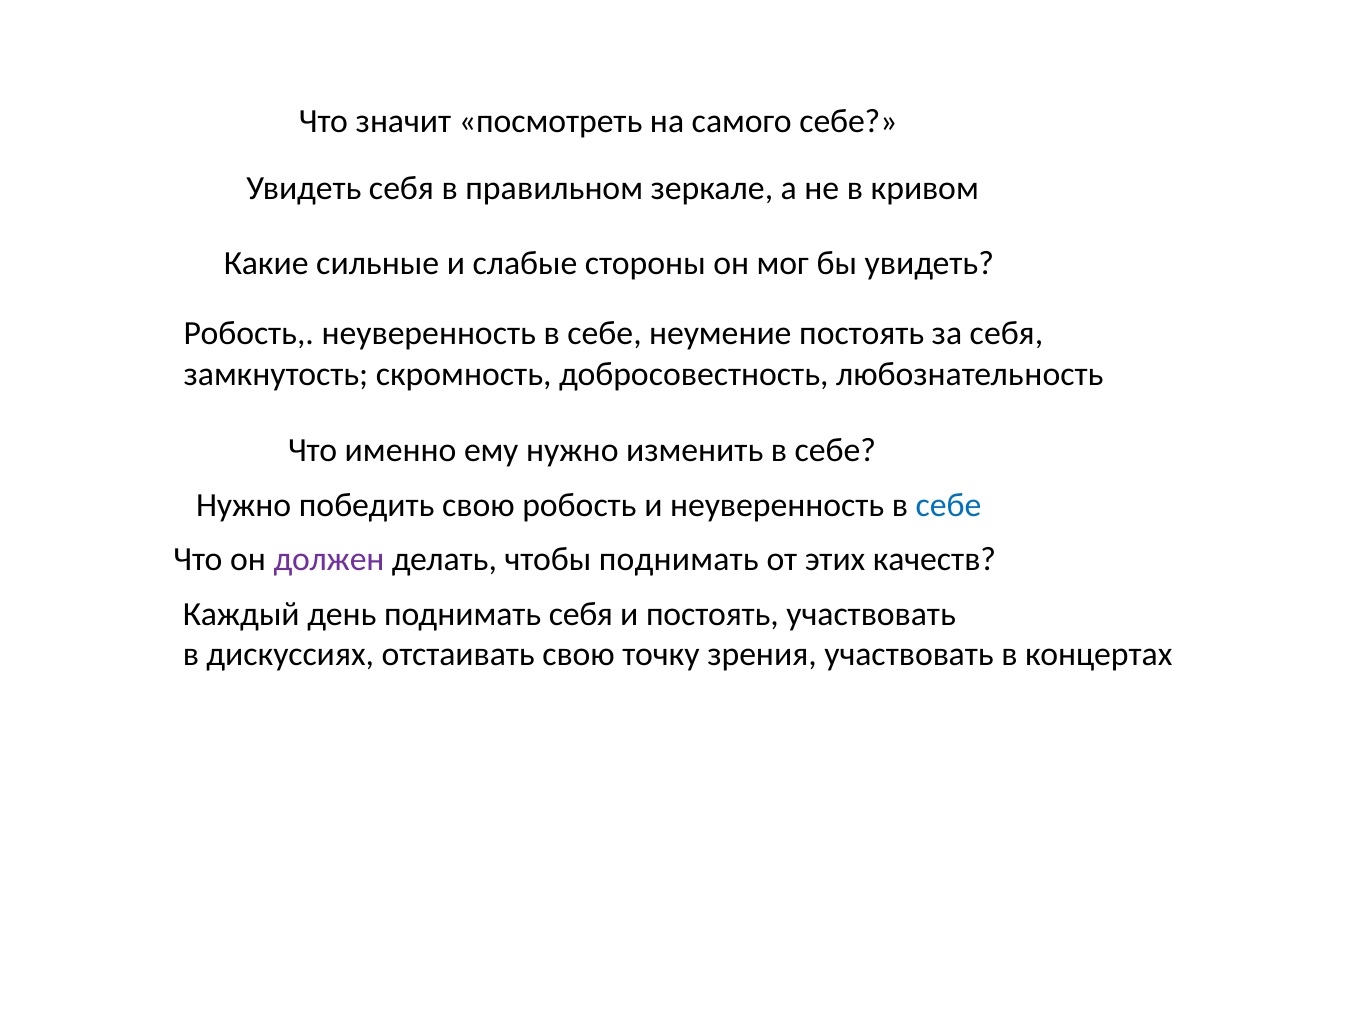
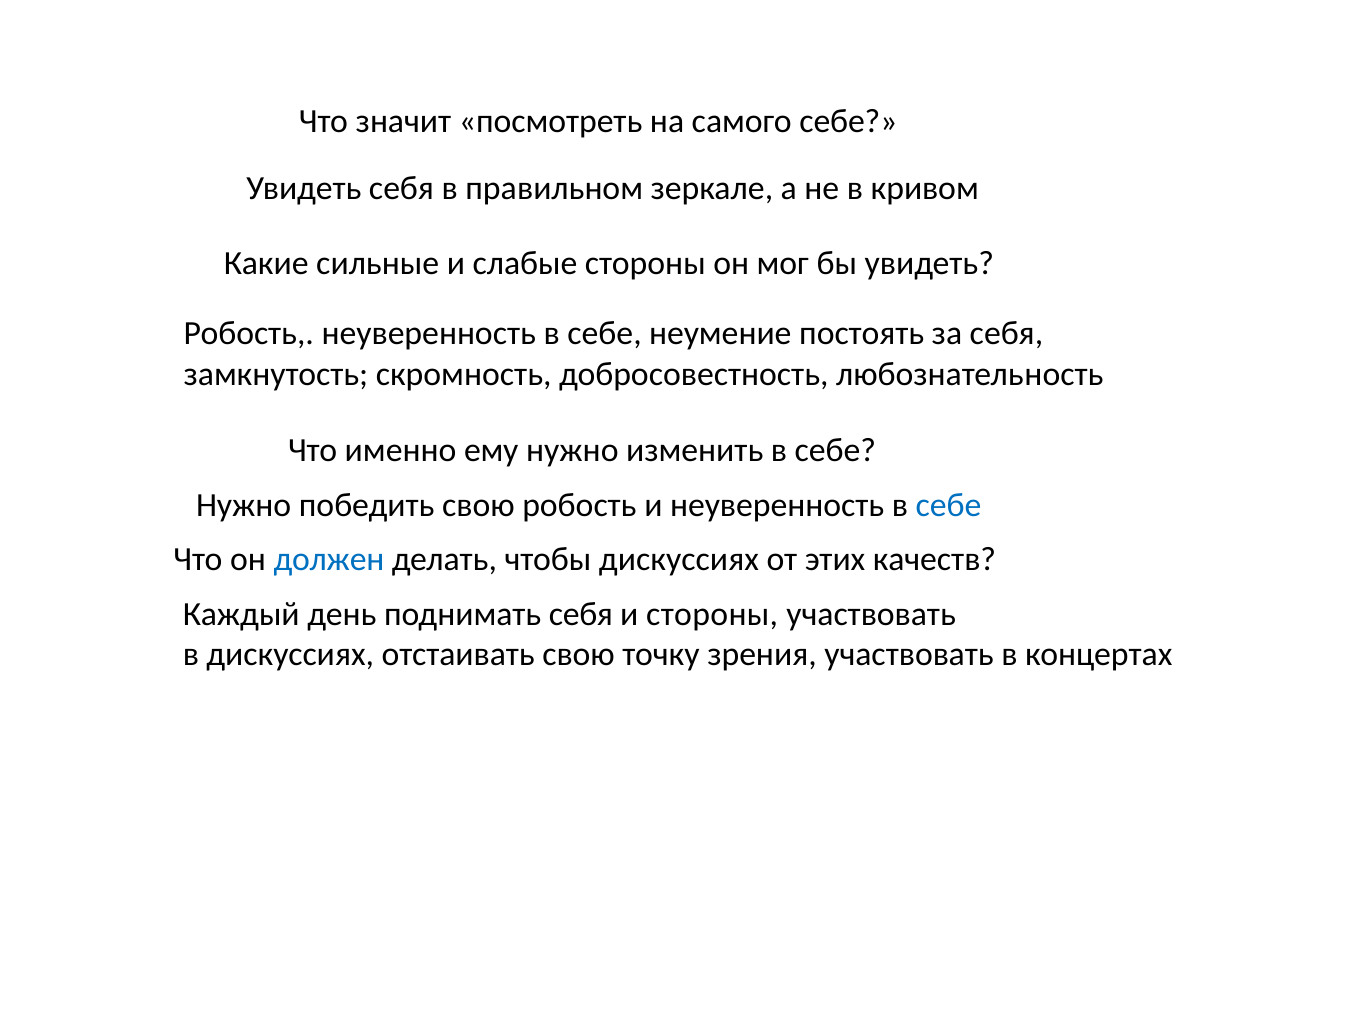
должен colour: purple -> blue
чтобы поднимать: поднимать -> дискуссиях
и постоять: постоять -> стороны
